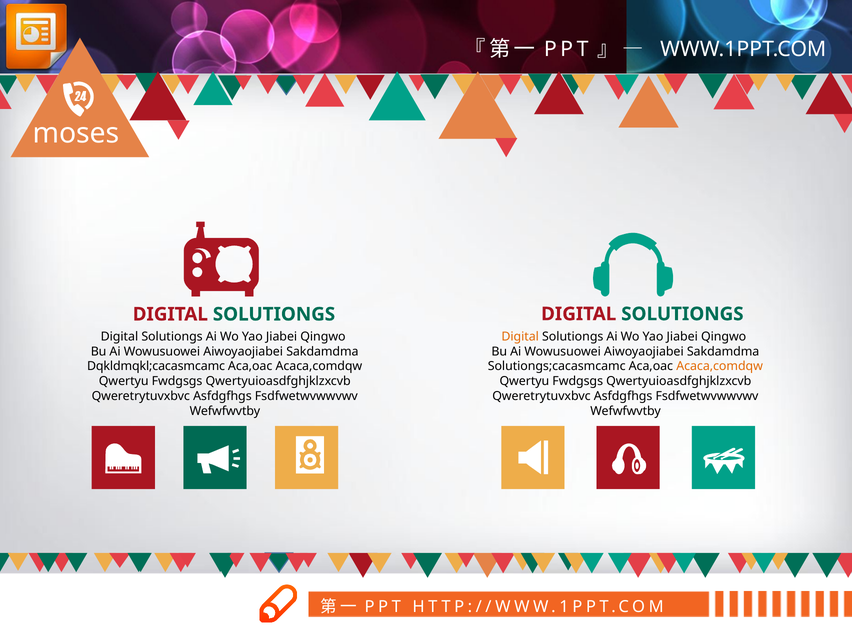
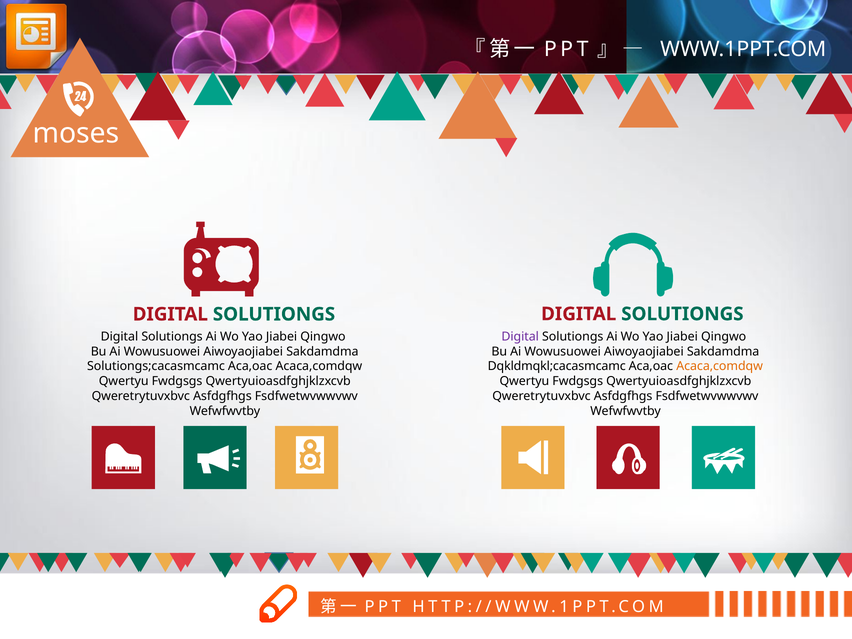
Digital at (520, 337) colour: orange -> purple
Dqkldmqkl;cacasmcamc: Dqkldmqkl;cacasmcamc -> Solutiongs;cacasmcamc
Solutiongs;cacasmcamc: Solutiongs;cacasmcamc -> Dqkldmqkl;cacasmcamc
